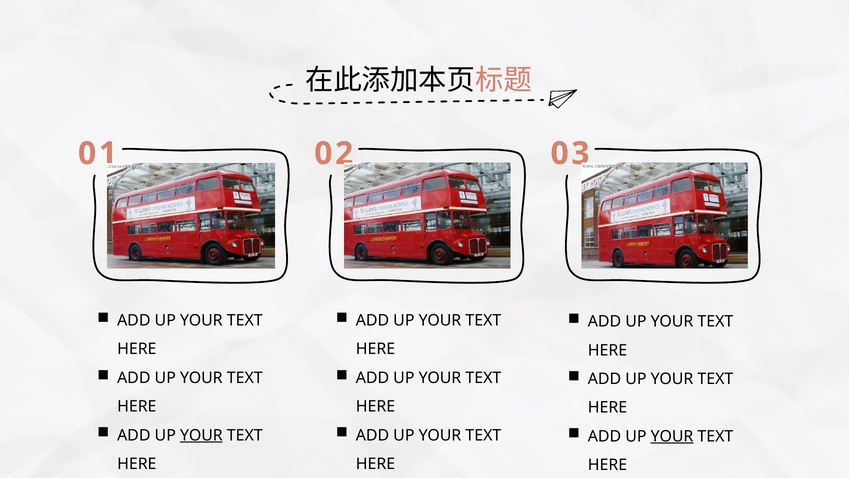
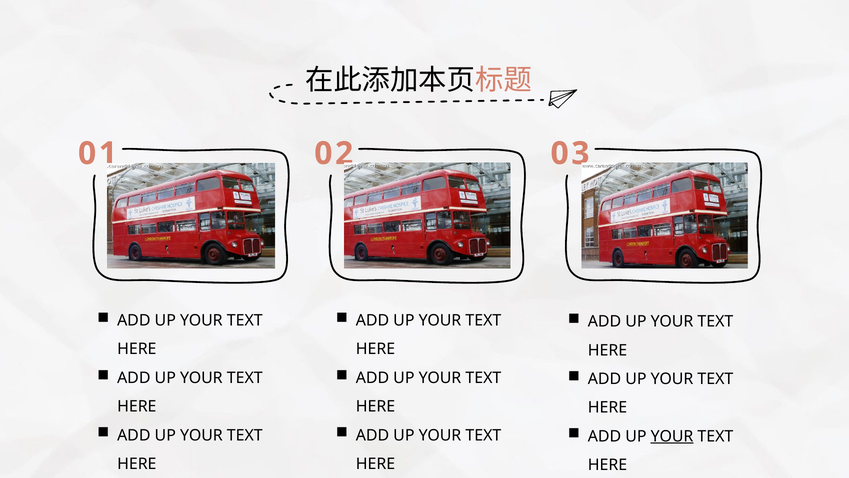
YOUR at (201, 435) underline: present -> none
